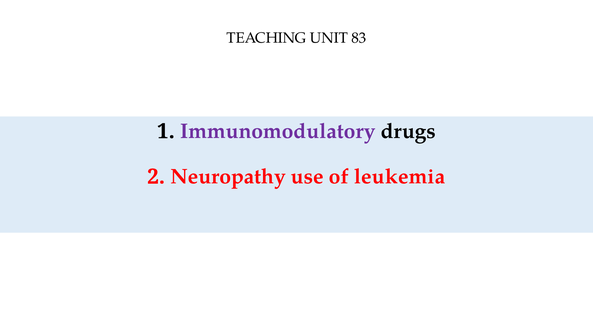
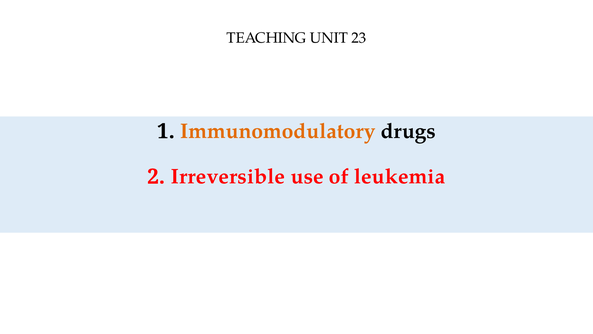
83: 83 -> 23
Immunomodulatory colour: purple -> orange
Neuropathy: Neuropathy -> Irreversible
